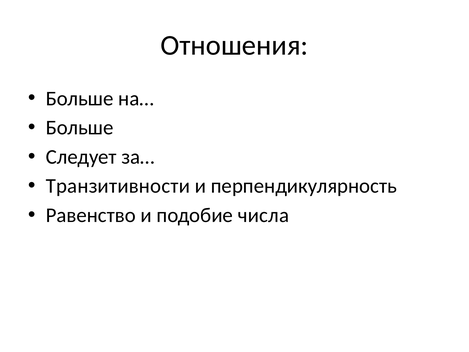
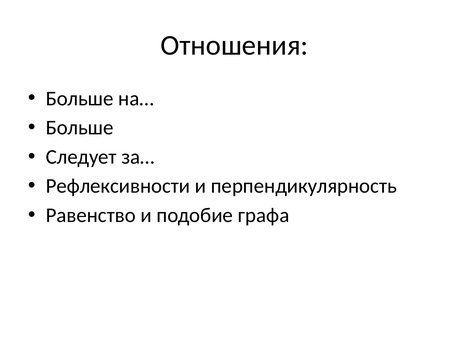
Транзитивности: Транзитивности -> Рефлексивности
числа: числа -> графа
